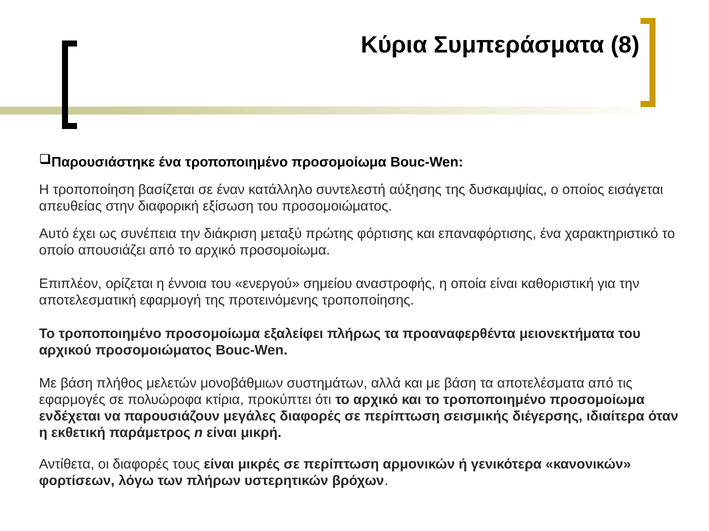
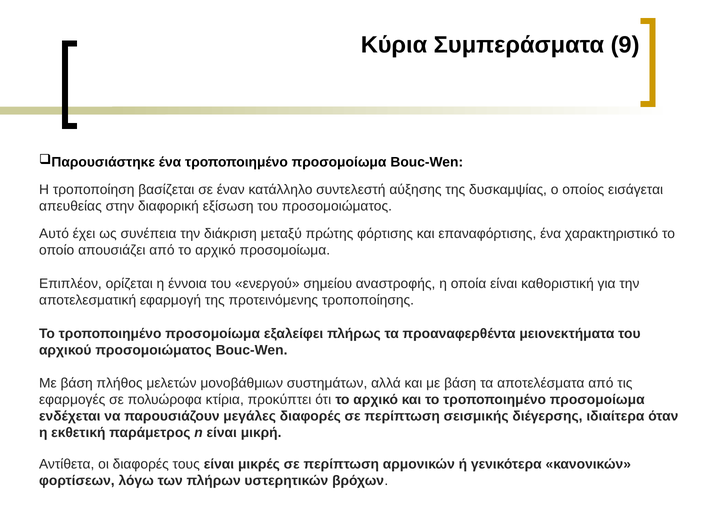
8: 8 -> 9
